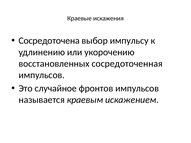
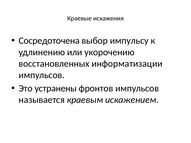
сосредоточенная: сосредоточенная -> информатизации
случайное: случайное -> устранены
